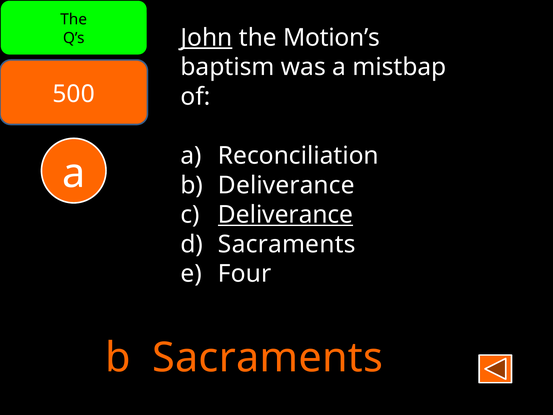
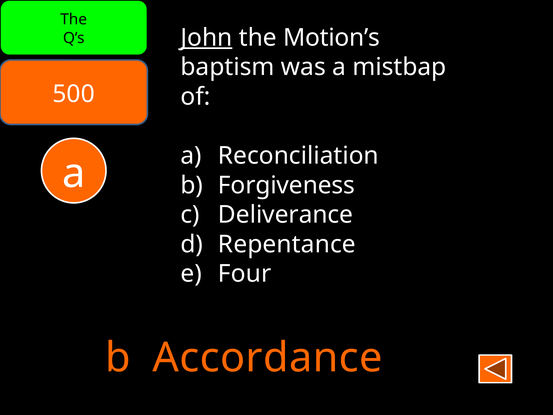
b Deliverance: Deliverance -> Forgiveness
Deliverance at (286, 215) underline: present -> none
Sacraments at (287, 244): Sacraments -> Repentance
b Sacraments: Sacraments -> Accordance
